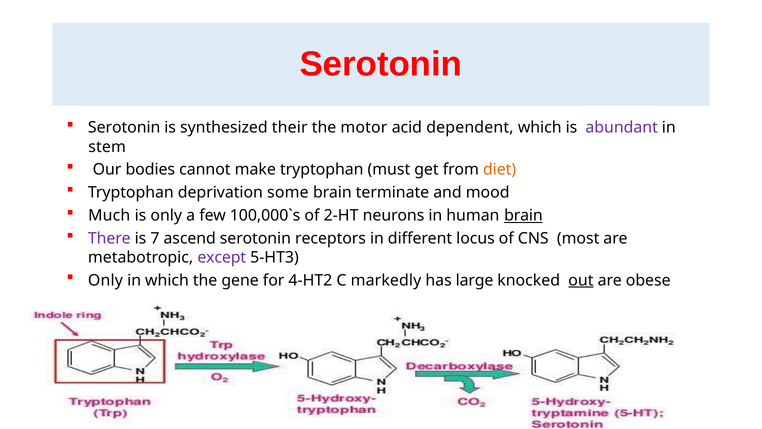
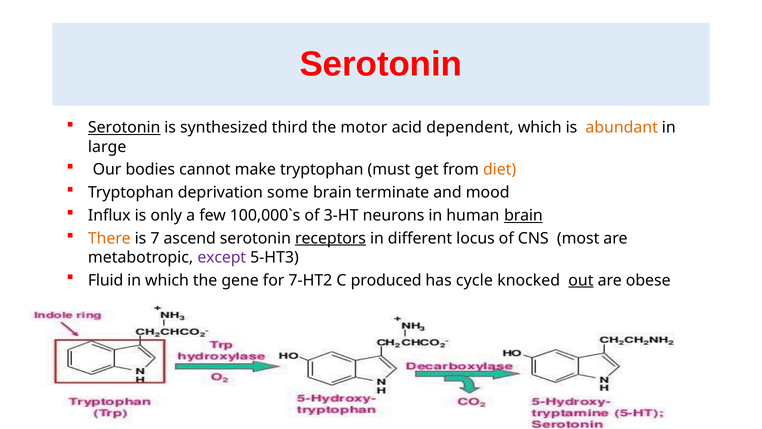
Serotonin at (124, 128) underline: none -> present
their: their -> third
abundant colour: purple -> orange
stem: stem -> large
Much: Much -> Influx
2-HT: 2-HT -> 3-HT
There colour: purple -> orange
receptors underline: none -> present
Only at (105, 280): Only -> Fluid
4-HT2: 4-HT2 -> 7-HT2
markedly: markedly -> produced
large: large -> cycle
